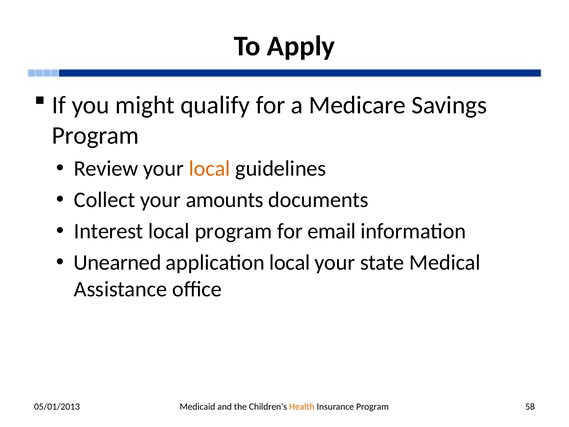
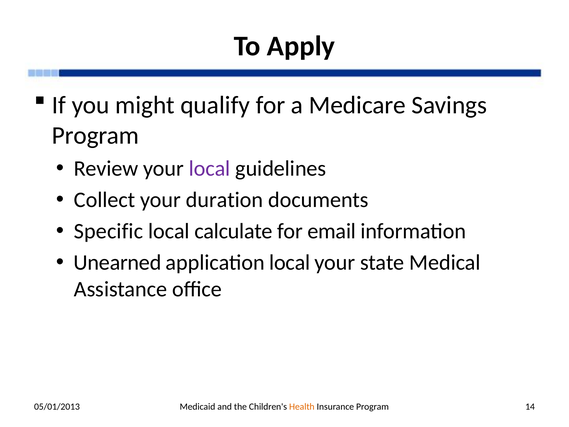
local at (210, 168) colour: orange -> purple
amounts: amounts -> duration
Interest: Interest -> Specific
local program: program -> calculate
58: 58 -> 14
